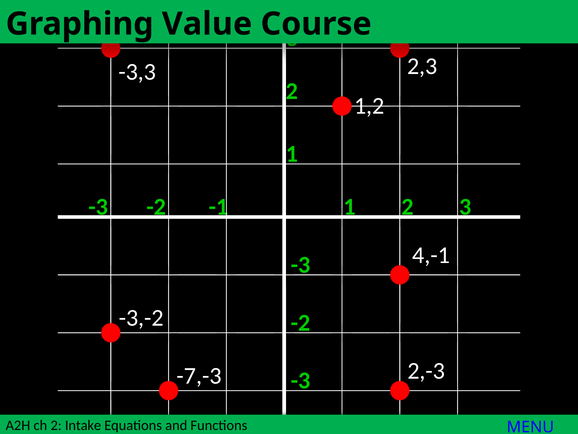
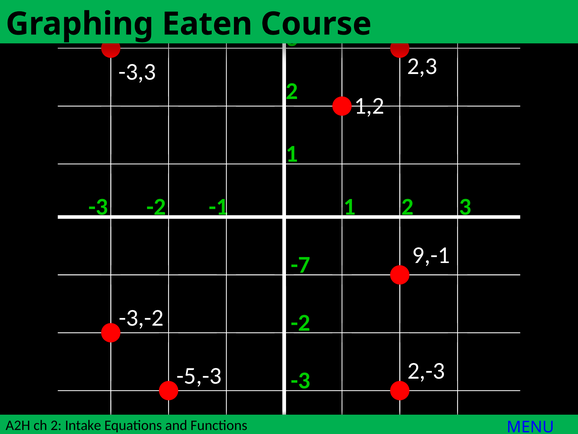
Value: Value -> Eaten
4,-1: 4,-1 -> 9,-1
-3 at (301, 265): -3 -> -7
-7,-3: -7,-3 -> -5,-3
